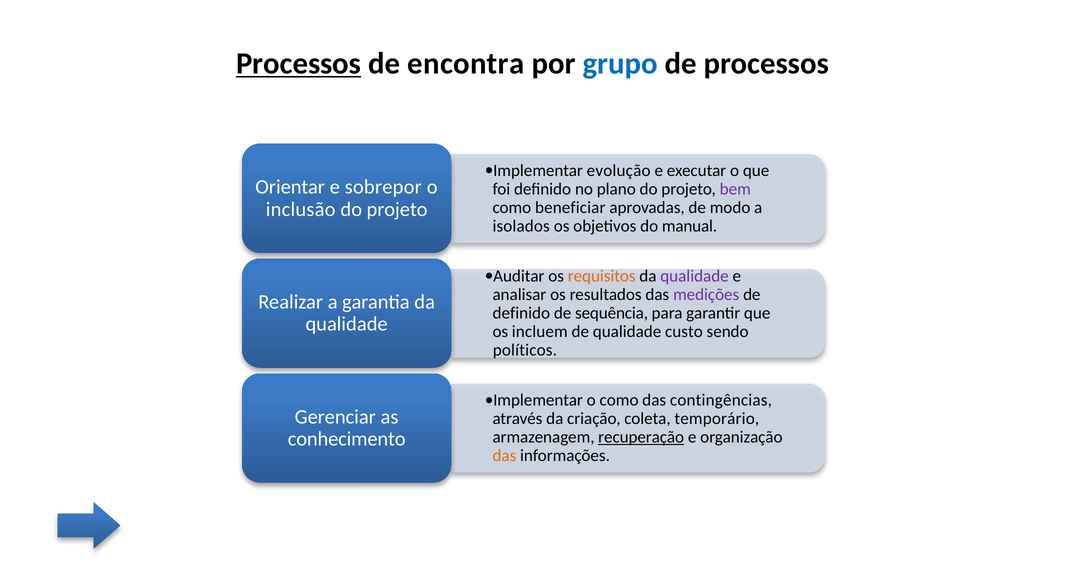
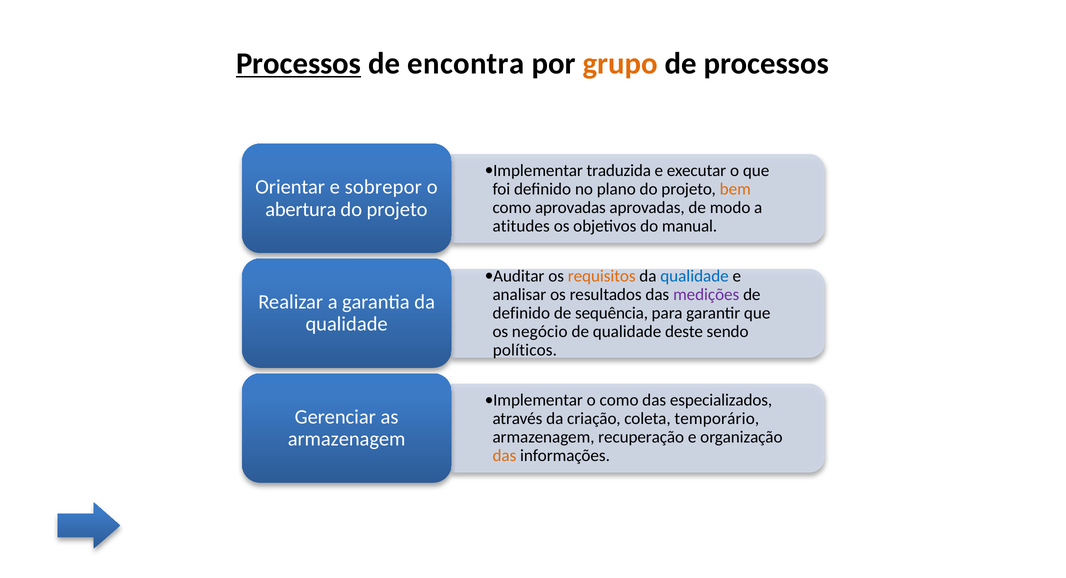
grupo colour: blue -> orange
evolução: evolução -> traduzida
bem colour: purple -> orange
como beneficiar: beneficiar -> aprovadas
inclusão: inclusão -> abertura
isolados: isolados -> atitudes
qualidade at (695, 276) colour: purple -> blue
incluem: incluem -> negócio
custo: custo -> deste
contingências: contingências -> especializados
recuperação underline: present -> none
conhecimento at (347, 439): conhecimento -> armazenagem
